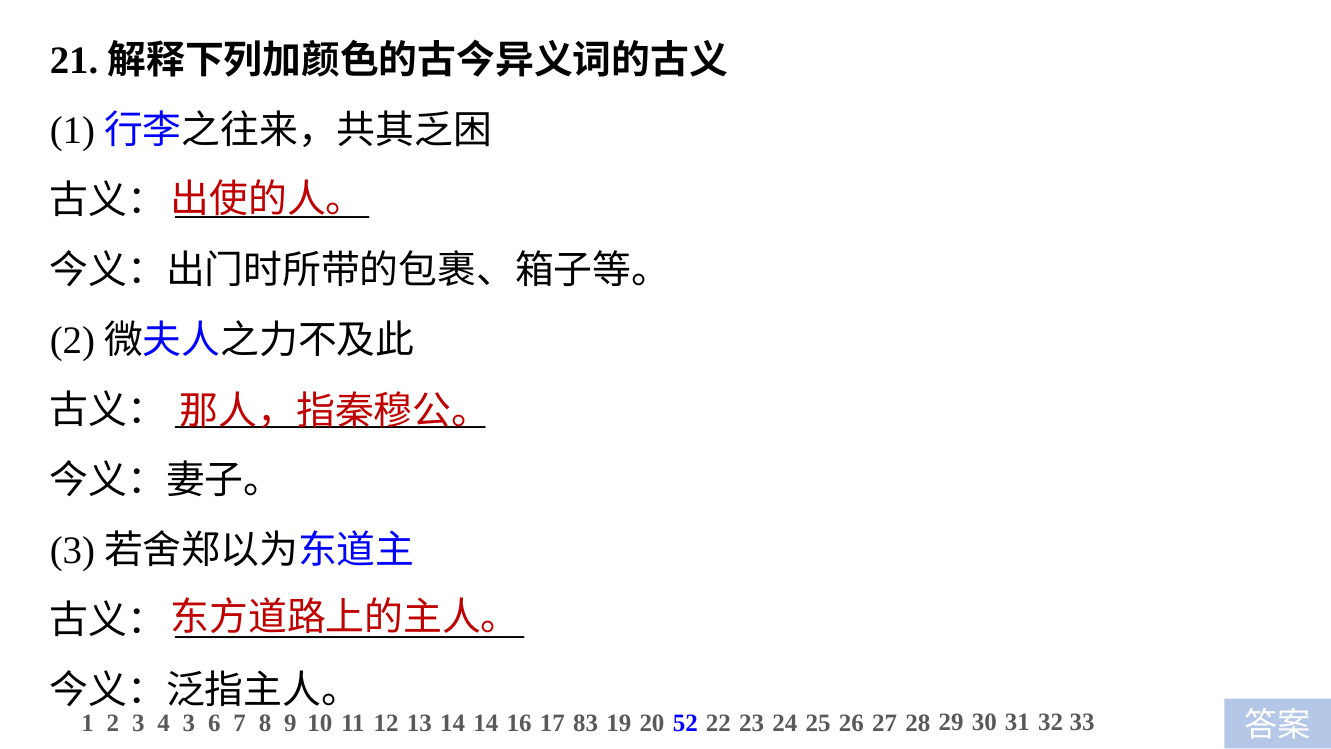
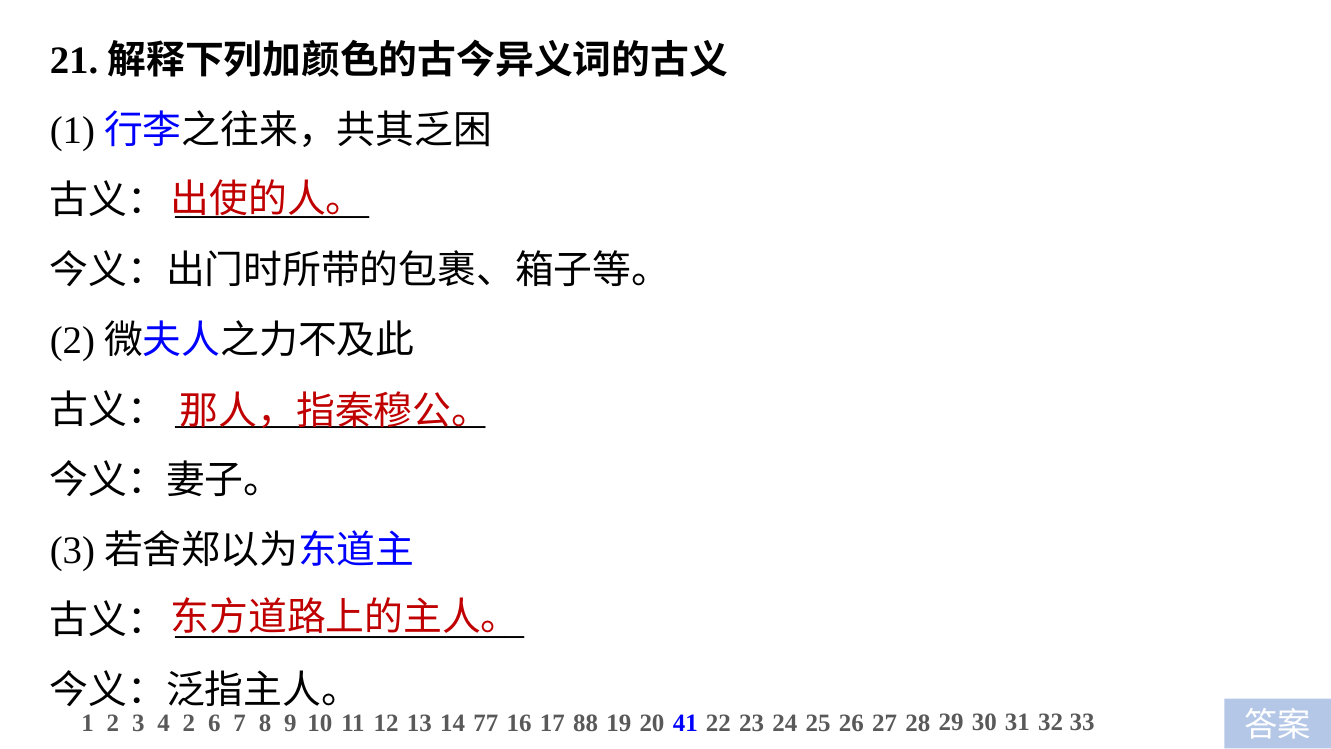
4 3: 3 -> 2
14 14: 14 -> 77
83: 83 -> 88
52: 52 -> 41
